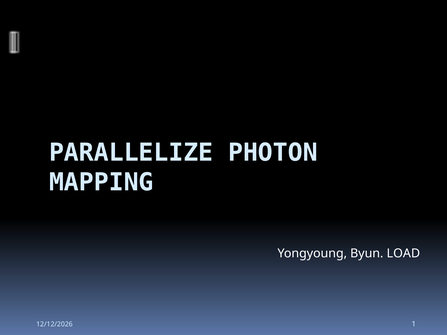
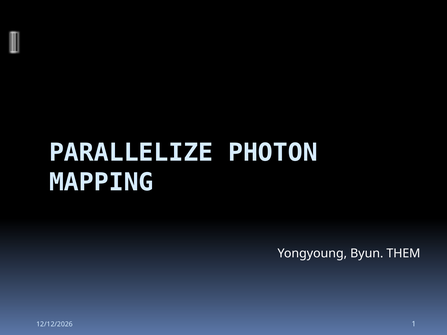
LOAD: LOAD -> THEM
